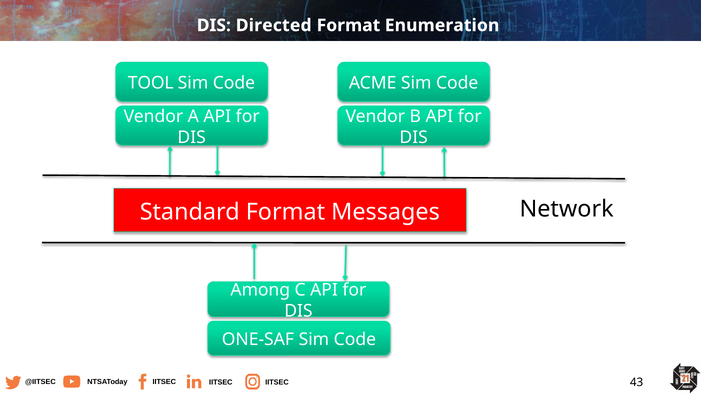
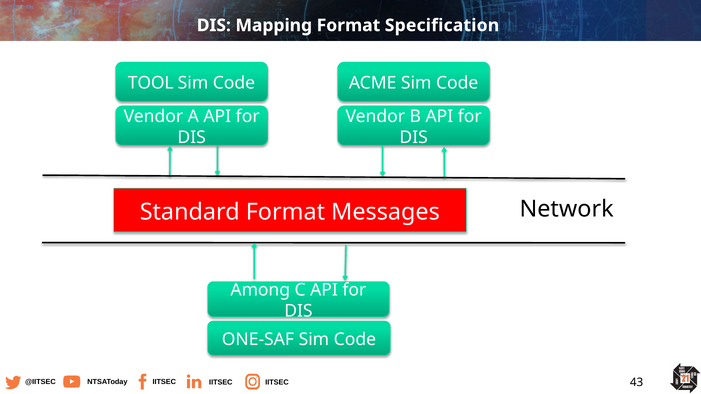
Directed: Directed -> Mapping
Enumeration: Enumeration -> Specification
